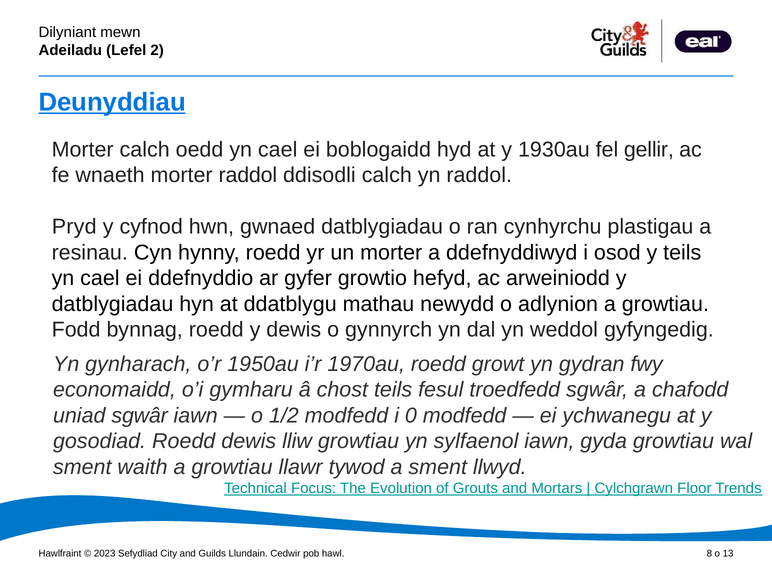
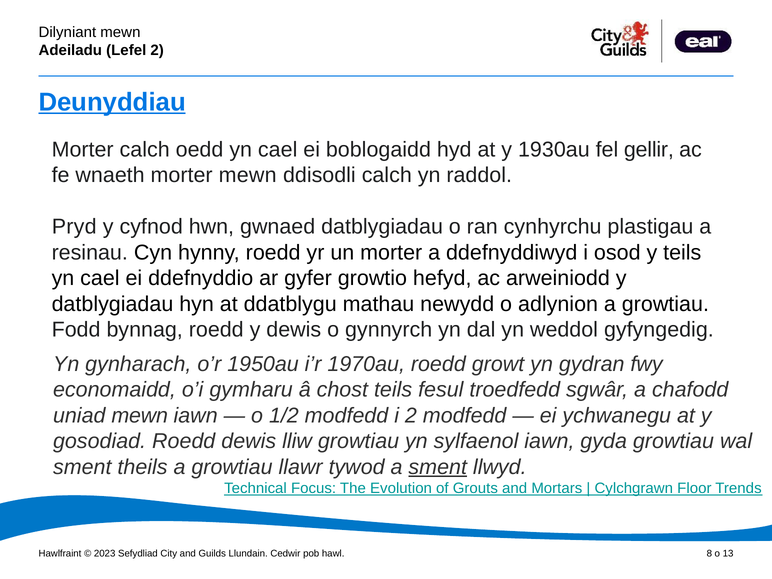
morter raddol: raddol -> mewn
uniad sgwâr: sgwâr -> mewn
i 0: 0 -> 2
waith: waith -> theils
sment at (438, 467) underline: none -> present
